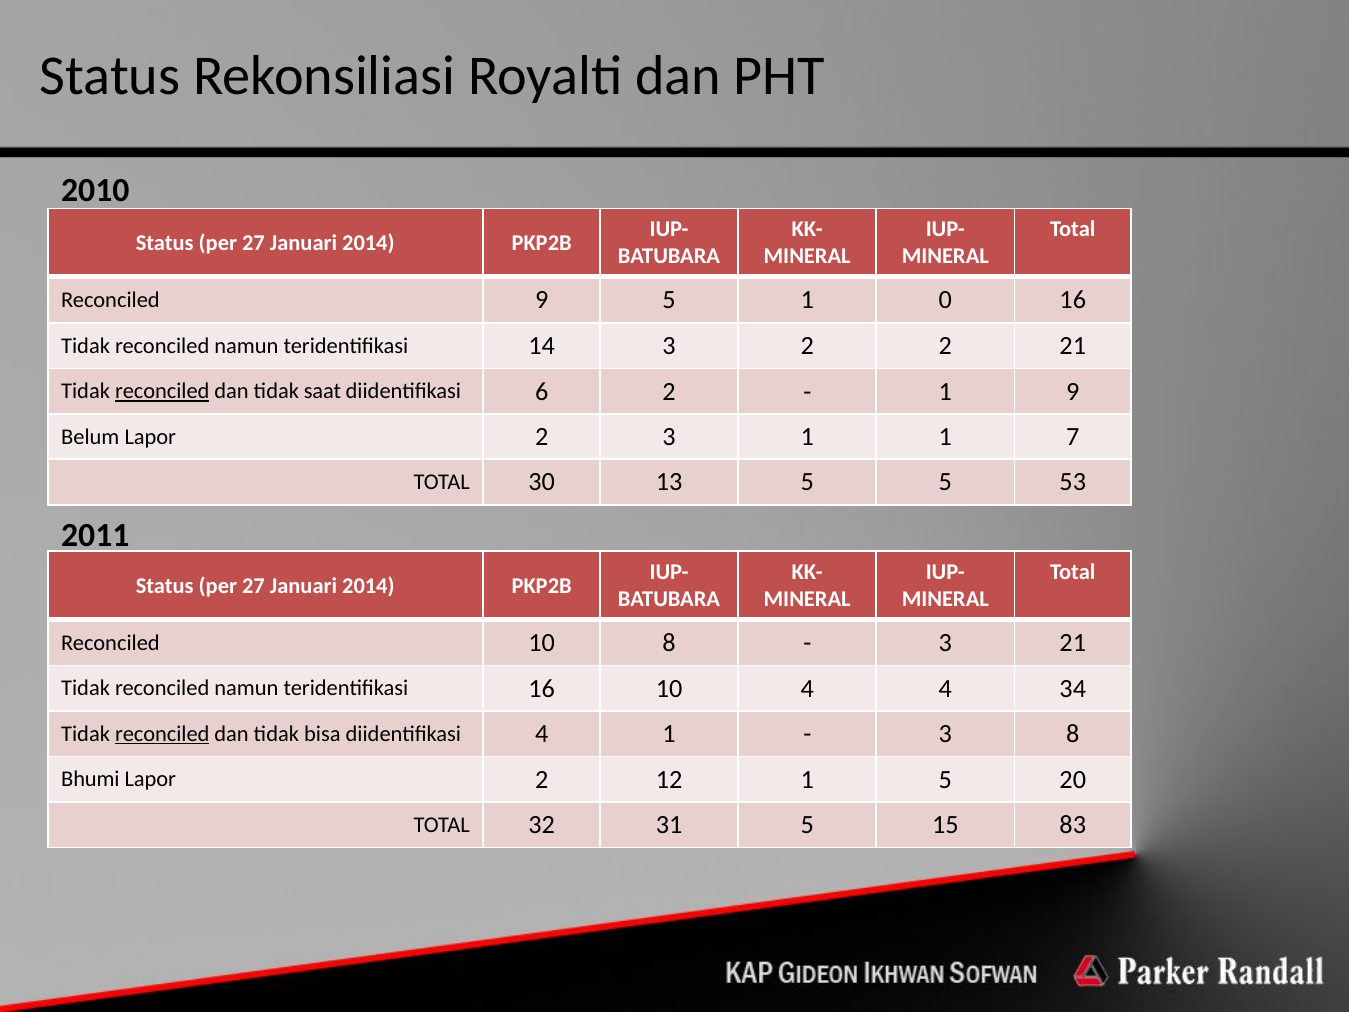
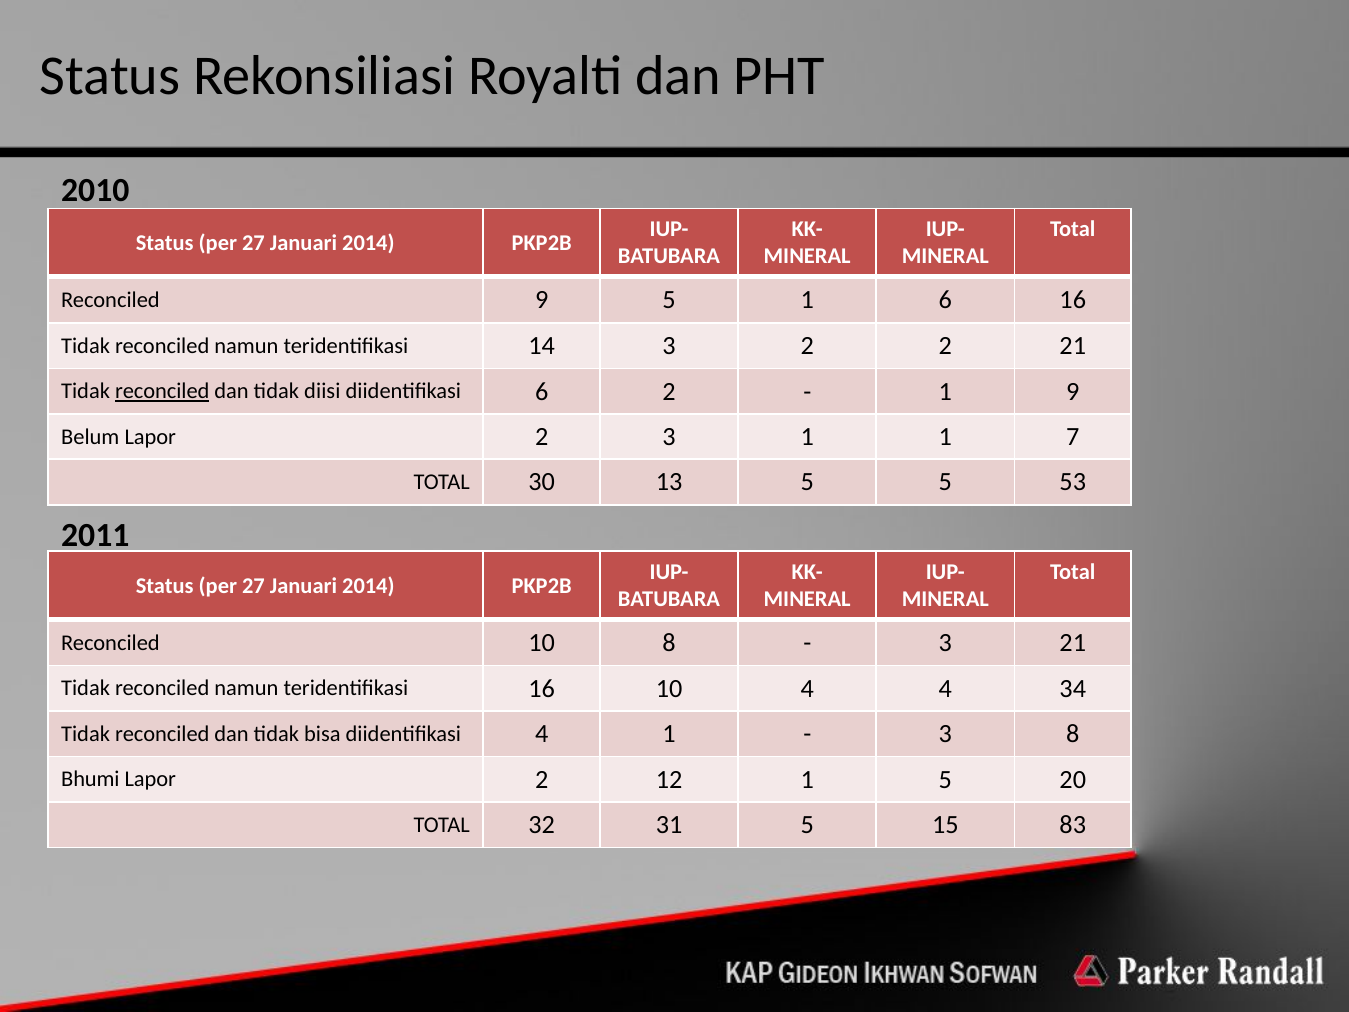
1 0: 0 -> 6
saat: saat -> diisi
reconciled at (162, 734) underline: present -> none
